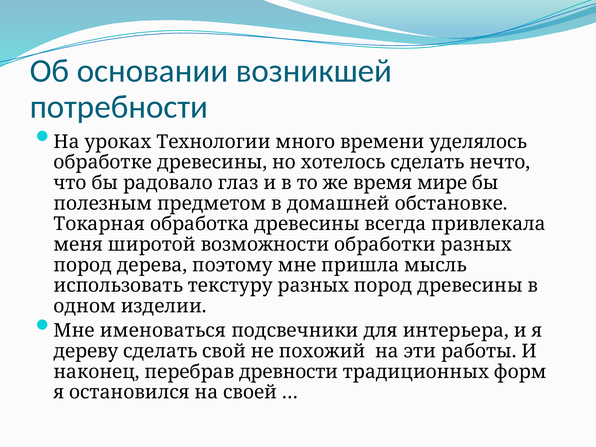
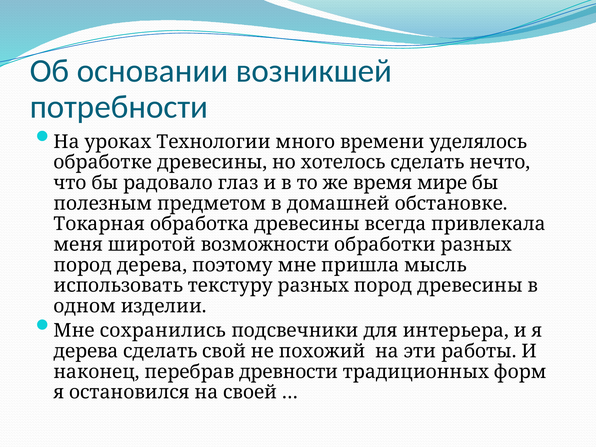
именоваться: именоваться -> сохранились
дереву at (86, 351): дереву -> дерева
